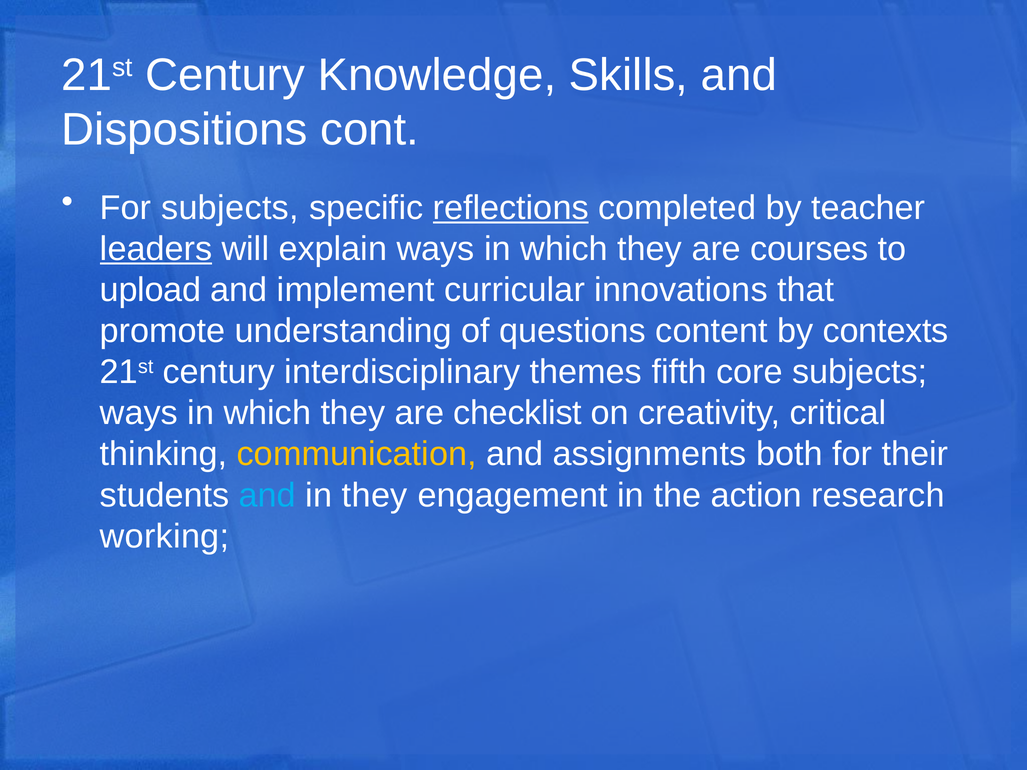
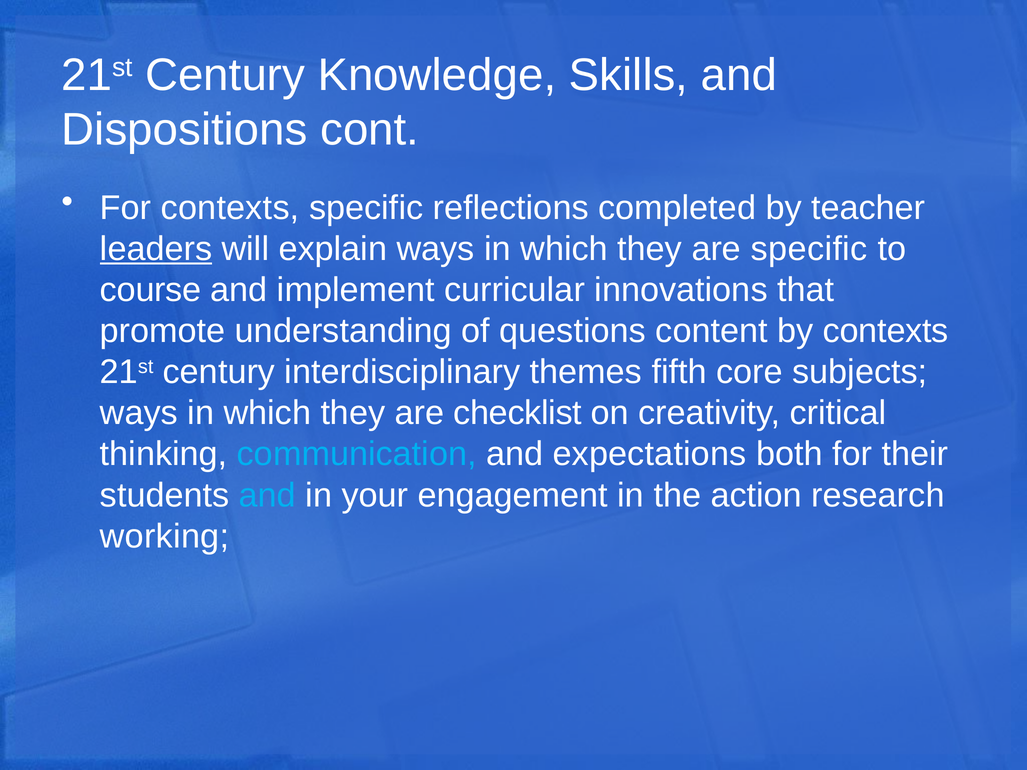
For subjects: subjects -> contexts
reflections underline: present -> none
are courses: courses -> specific
upload: upload -> course
communication colour: yellow -> light blue
assignments: assignments -> expectations
in they: they -> your
